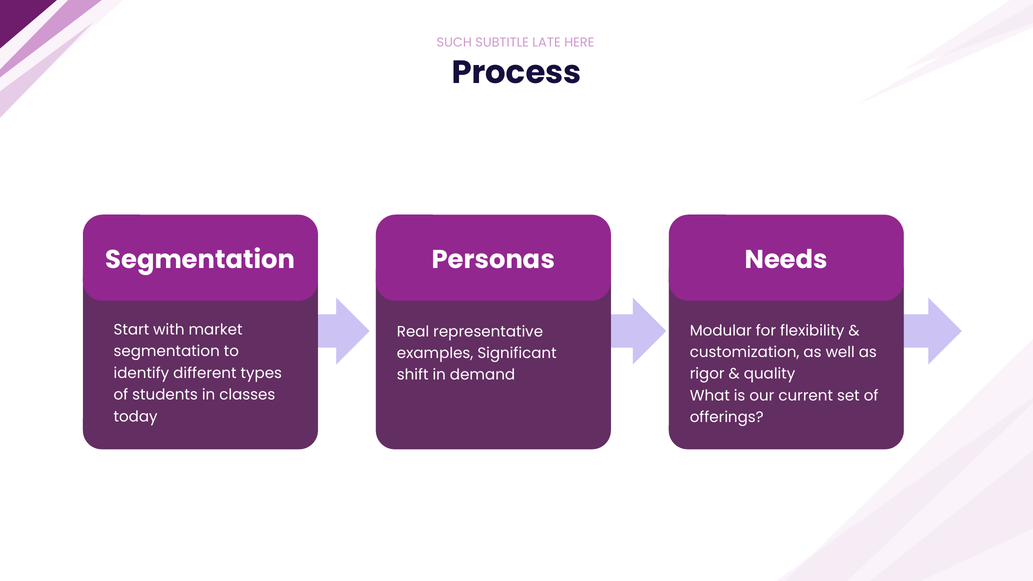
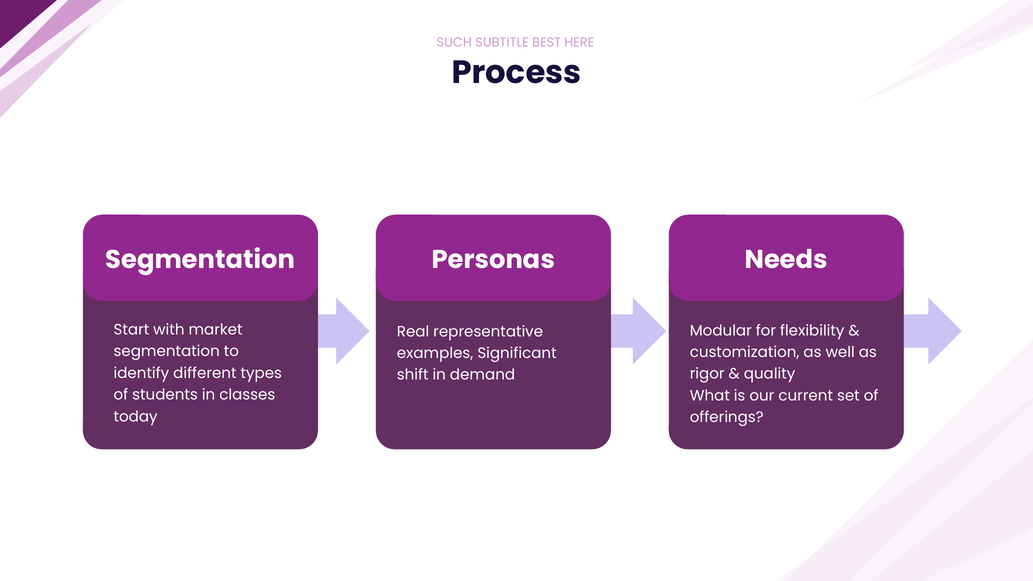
LATE: LATE -> BEST
